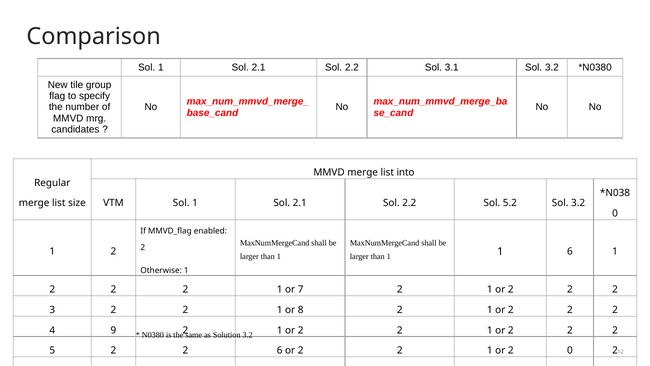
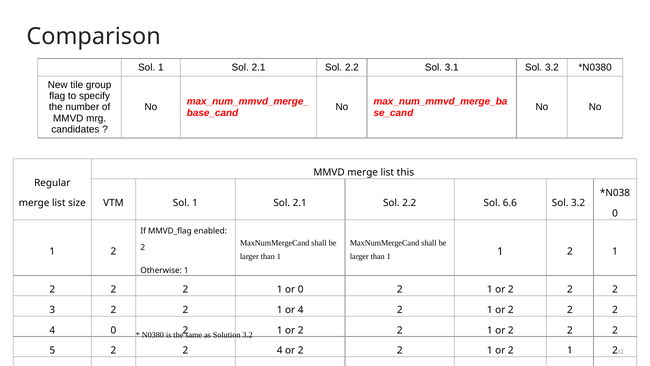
into: into -> this
5.2: 5.2 -> 6.6
1 1 6: 6 -> 2
or 7: 7 -> 0
or 8: 8 -> 4
4 9: 9 -> 0
5 2 2 6: 6 -> 4
or 2 0: 0 -> 1
